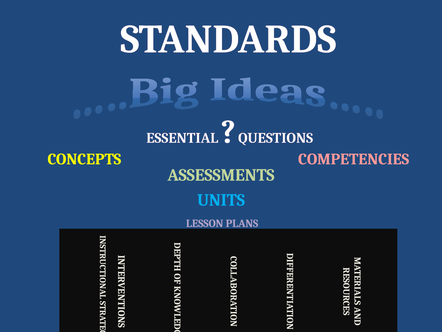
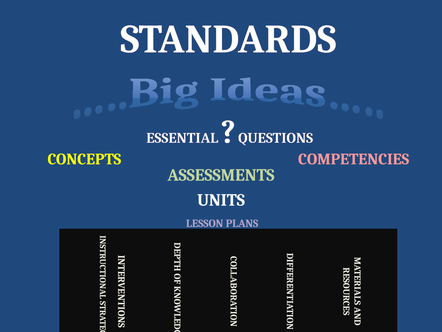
UNITS colour: light blue -> white
